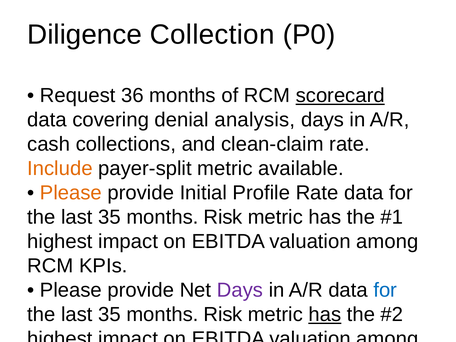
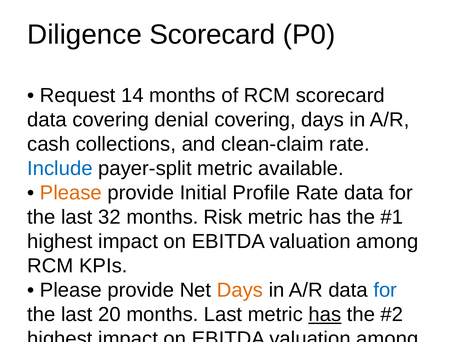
Diligence Collection: Collection -> Scorecard
Request 36: 36 -> 14
scorecard at (340, 96) underline: present -> none
denial analysis: analysis -> covering
Include colour: orange -> blue
35 at (110, 217): 35 -> 32
Days at (240, 290) colour: purple -> orange
35 at (110, 315): 35 -> 20
Risk at (223, 315): Risk -> Last
